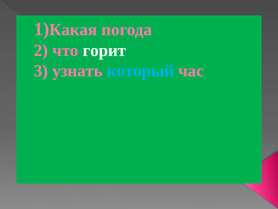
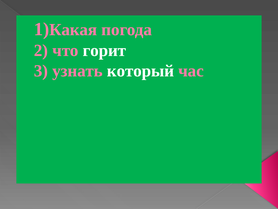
который colour: light blue -> white
